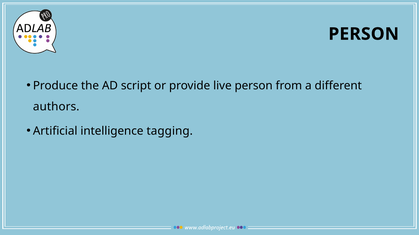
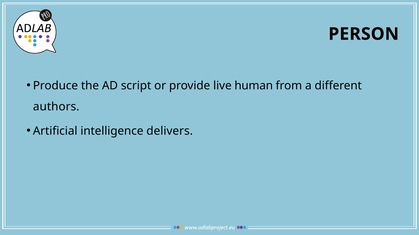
live person: person -> human
tagging: tagging -> delivers
